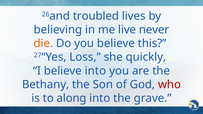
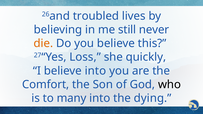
live: live -> still
Bethany: Bethany -> Comfort
who colour: red -> black
along: along -> many
grave: grave -> dying
